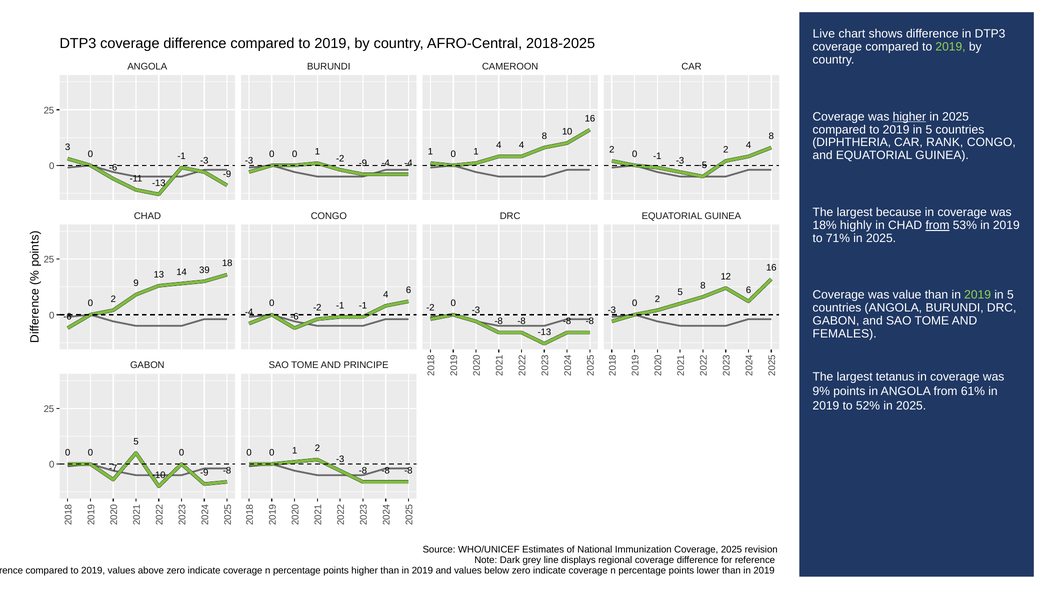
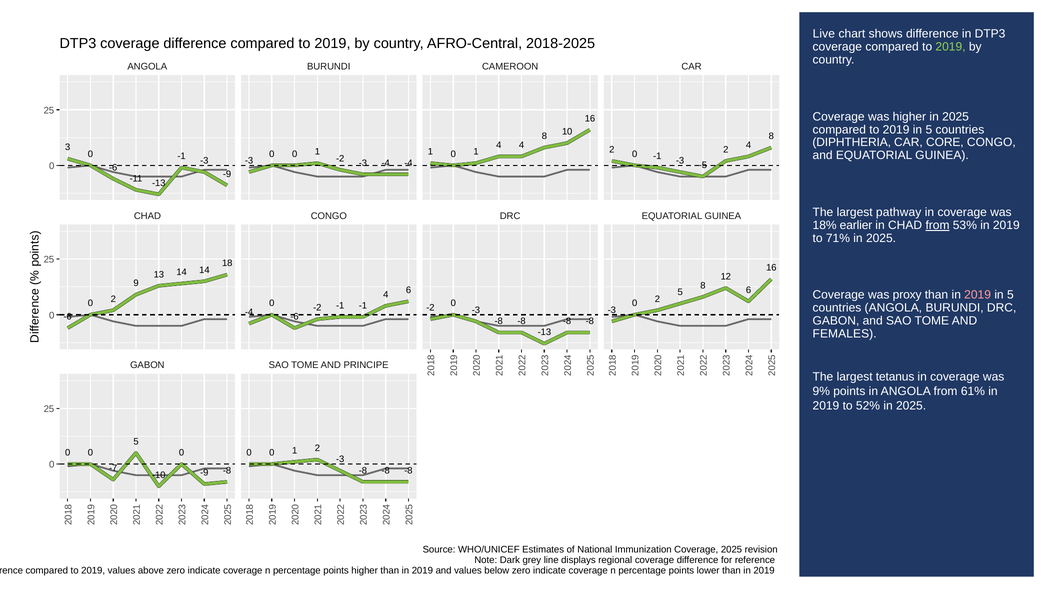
higher at (909, 117) underline: present -> none
RANK: RANK -> CORE
-2 -9: -9 -> -3
because: because -> pathway
highly: highly -> earlier
14 39: 39 -> 14
value: value -> proxy
2019 at (978, 295) colour: light green -> pink
